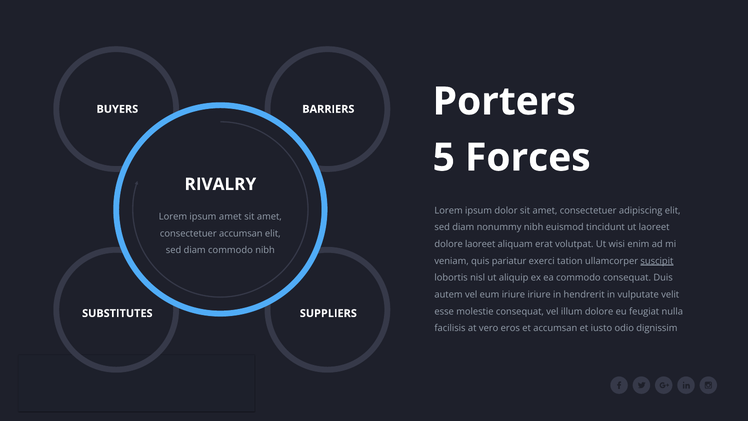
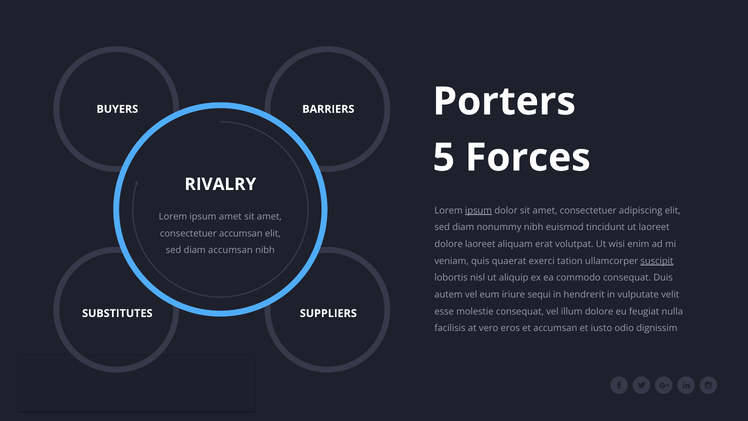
ipsum at (479, 210) underline: none -> present
diam commodo: commodo -> accumsan
pariatur: pariatur -> quaerat
iriure iriure: iriure -> sequi
